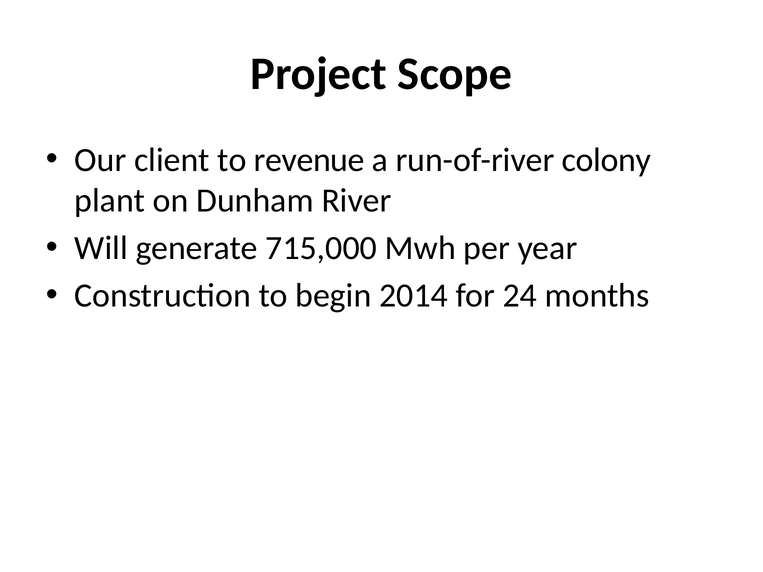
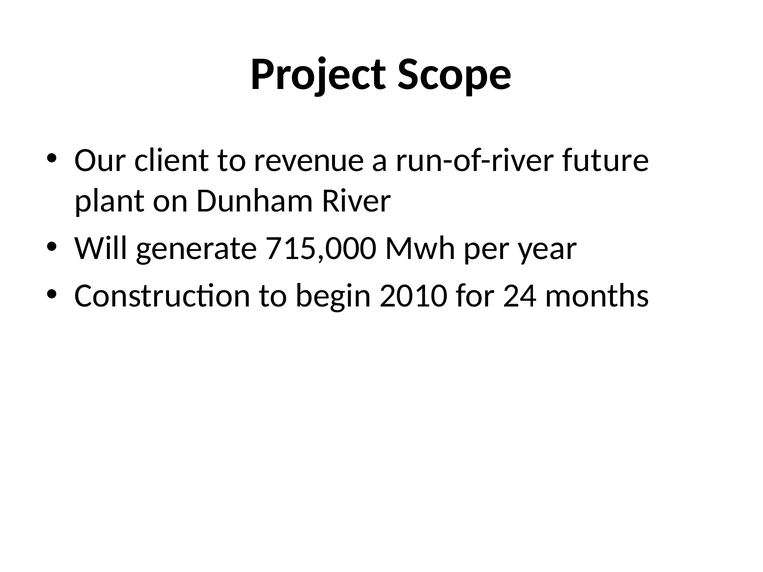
colony: colony -> future
2014: 2014 -> 2010
